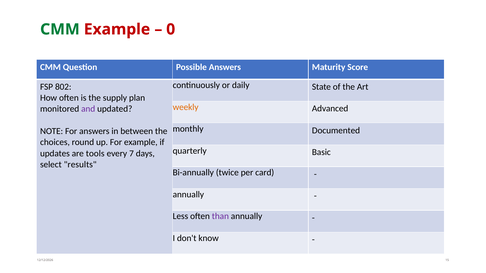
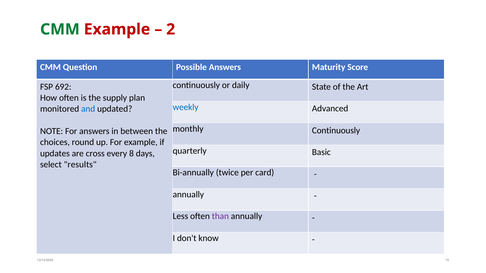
0: 0 -> 2
802: 802 -> 692
weekly colour: orange -> blue
and colour: purple -> blue
monthly Documented: Documented -> Continuously
tools: tools -> cross
7: 7 -> 8
